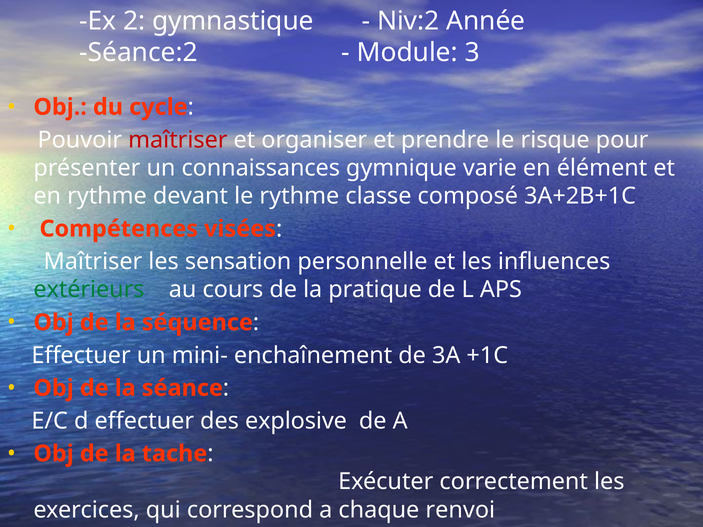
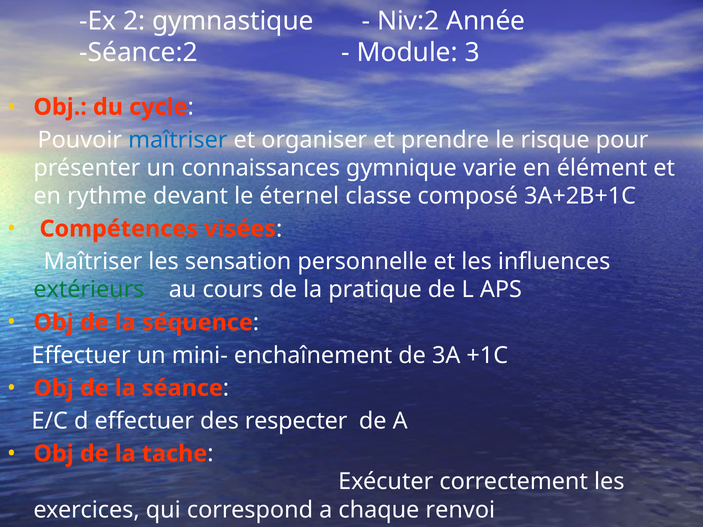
maîtriser at (178, 140) colour: red -> blue
le rythme: rythme -> éternel
explosive: explosive -> respecter
